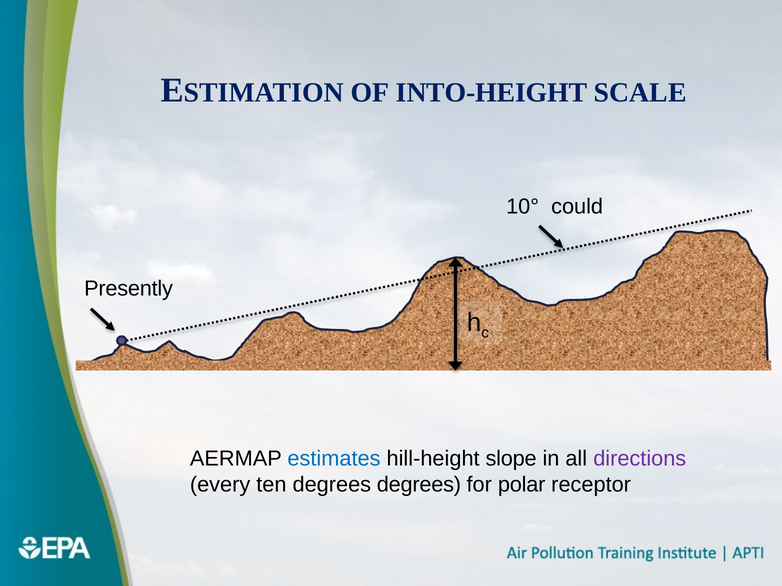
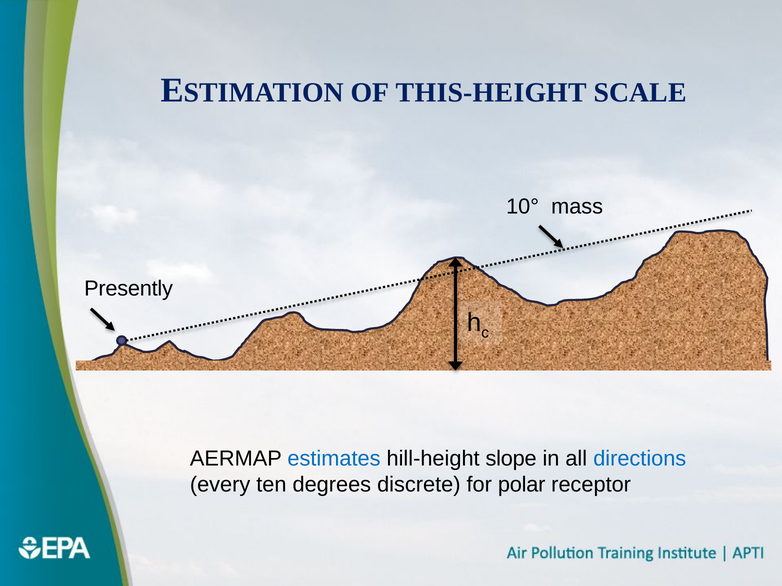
INTO-HEIGHT: INTO-HEIGHT -> THIS-HEIGHT
could: could -> mass
directions colour: purple -> blue
degrees degrees: degrees -> discrete
